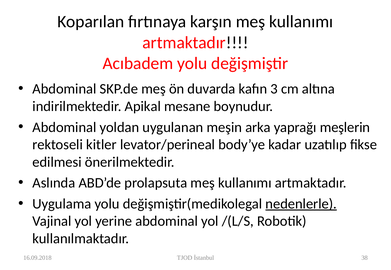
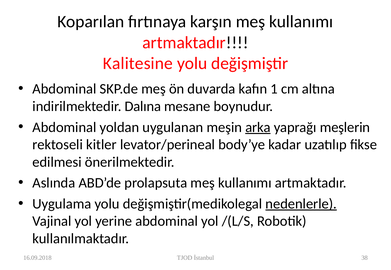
Acıbadem: Acıbadem -> Kalitesine
3: 3 -> 1
Apikal: Apikal -> Dalına
arka underline: none -> present
